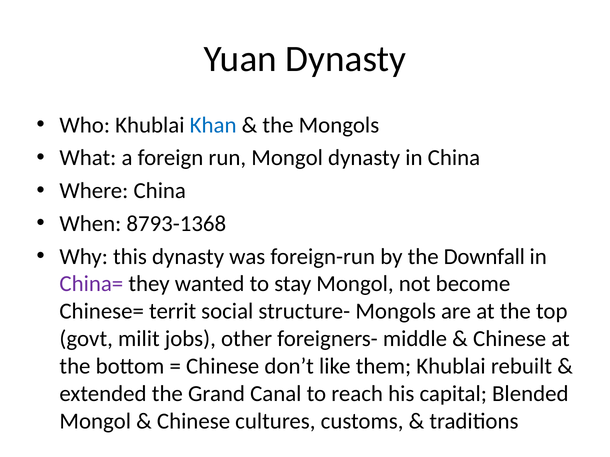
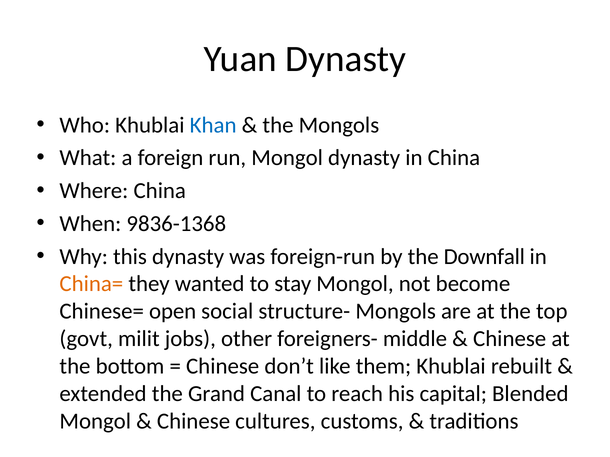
8793-1368: 8793-1368 -> 9836-1368
China= colour: purple -> orange
territ: territ -> open
